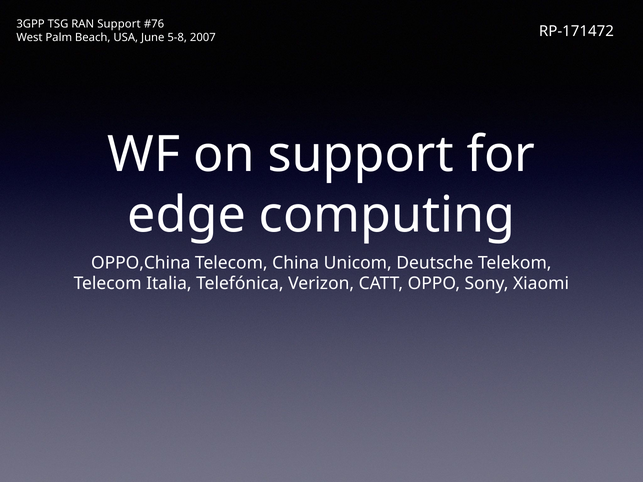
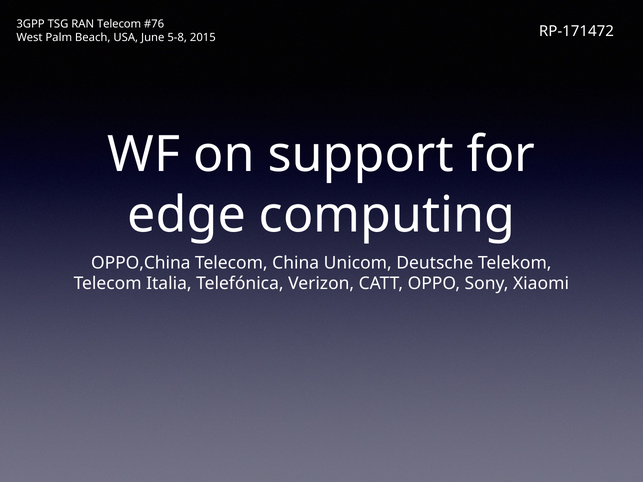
RAN Support: Support -> Telecom
2007: 2007 -> 2015
